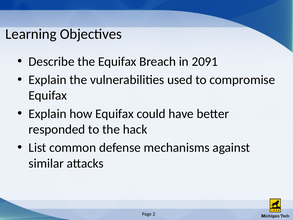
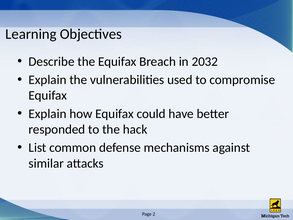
2091: 2091 -> 2032
